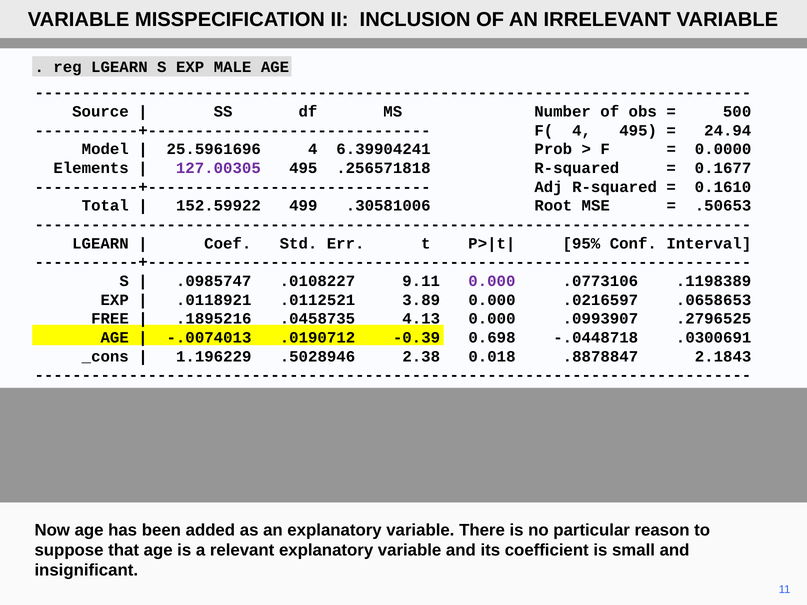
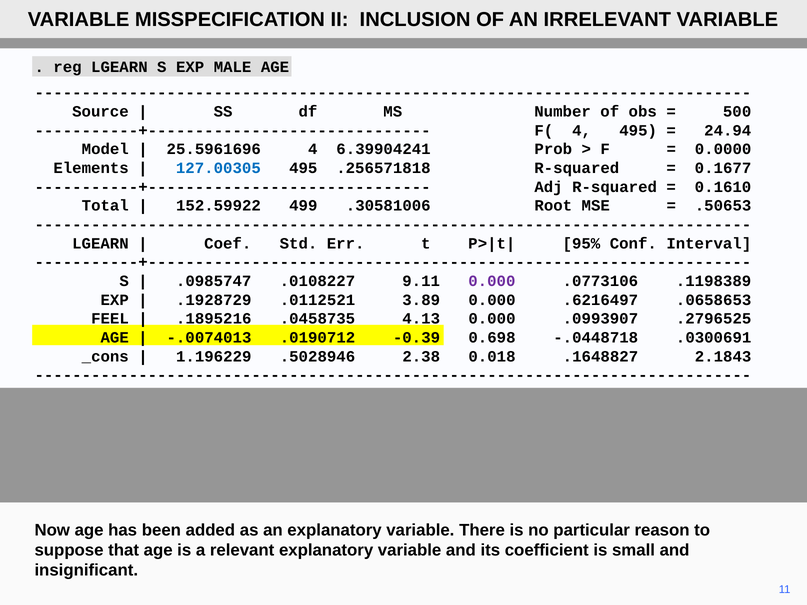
127.00305 colour: purple -> blue
.0118921: .0118921 -> .1928729
.0216597: .0216597 -> .6216497
FREE: FREE -> FEEL
.8878847: .8878847 -> .1648827
